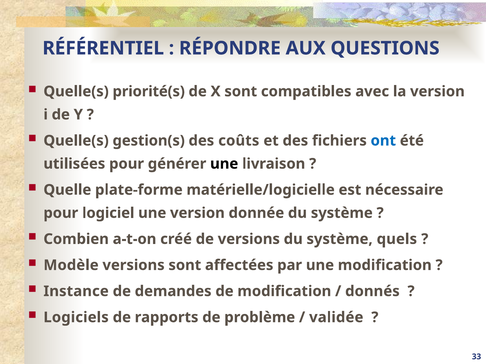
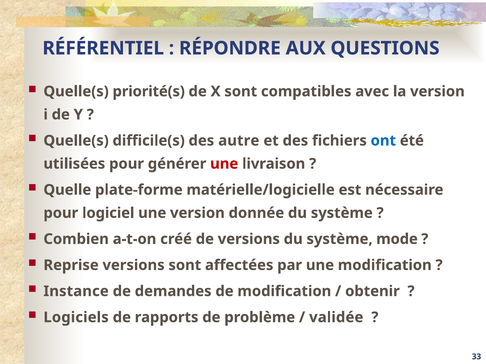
gestion(s: gestion(s -> difficile(s
coûts: coûts -> autre
une at (224, 164) colour: black -> red
quels: quels -> mode
Modèle: Modèle -> Reprise
donnés: donnés -> obtenir
